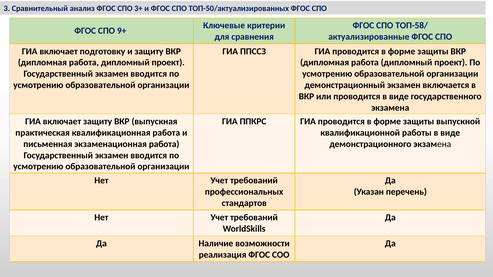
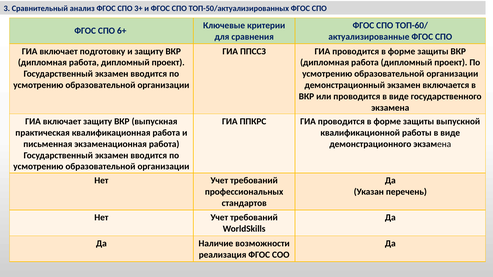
ТОП-58/: ТОП-58/ -> ТОП-60/
9+: 9+ -> 6+
